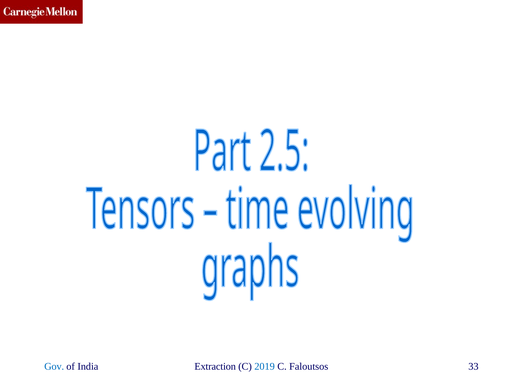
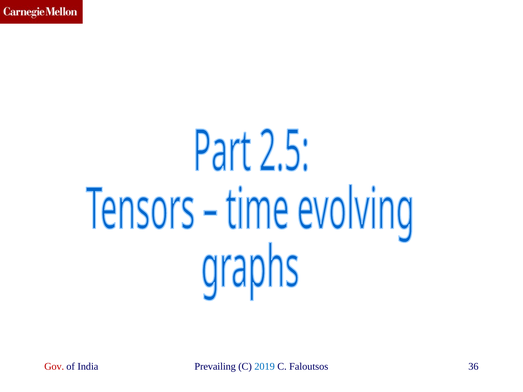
Gov colour: blue -> red
Extraction: Extraction -> Prevailing
33: 33 -> 36
